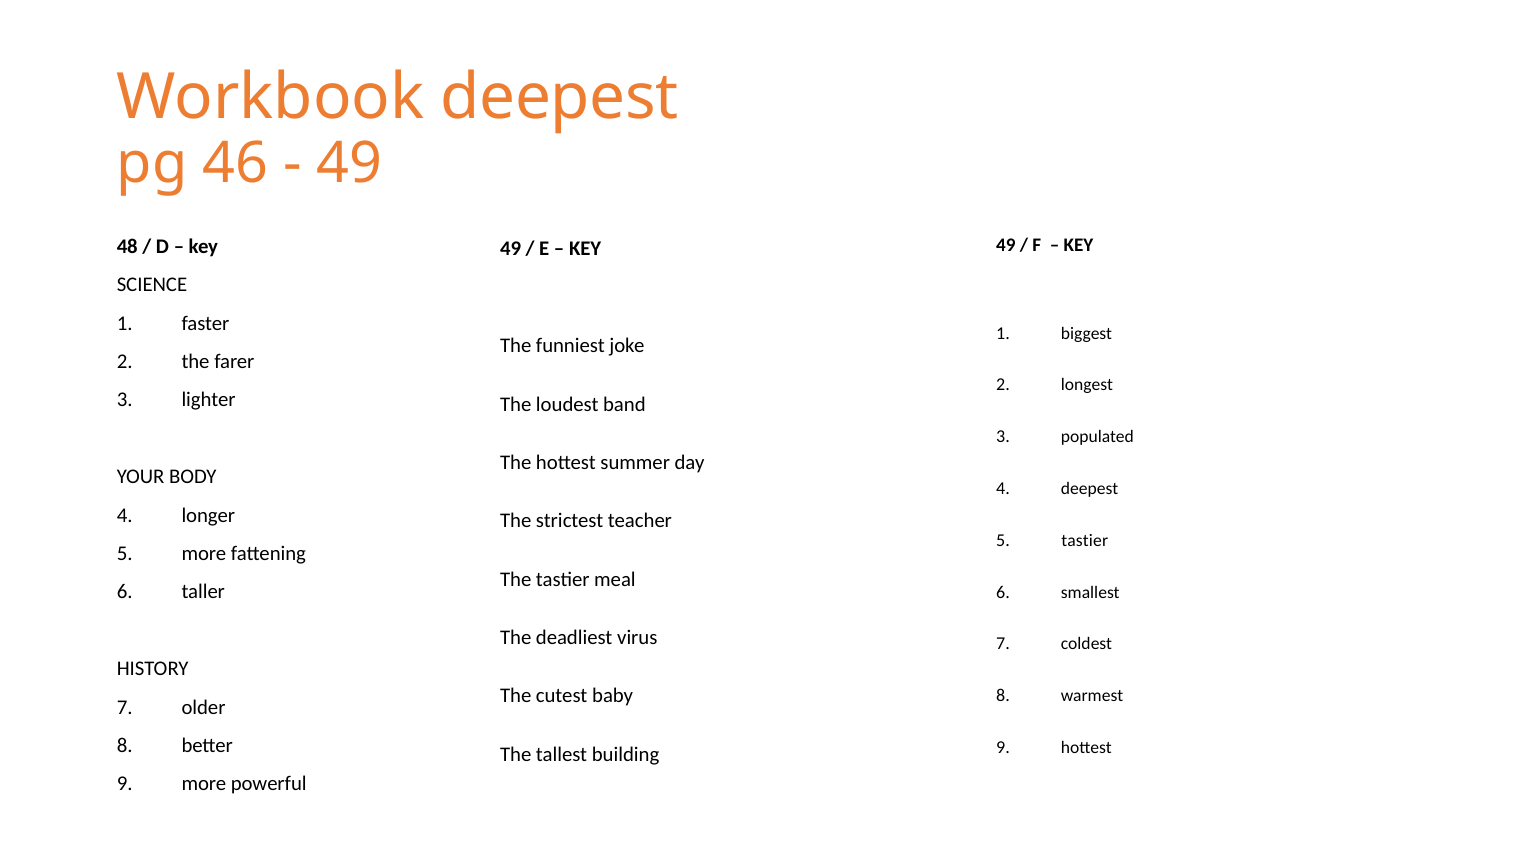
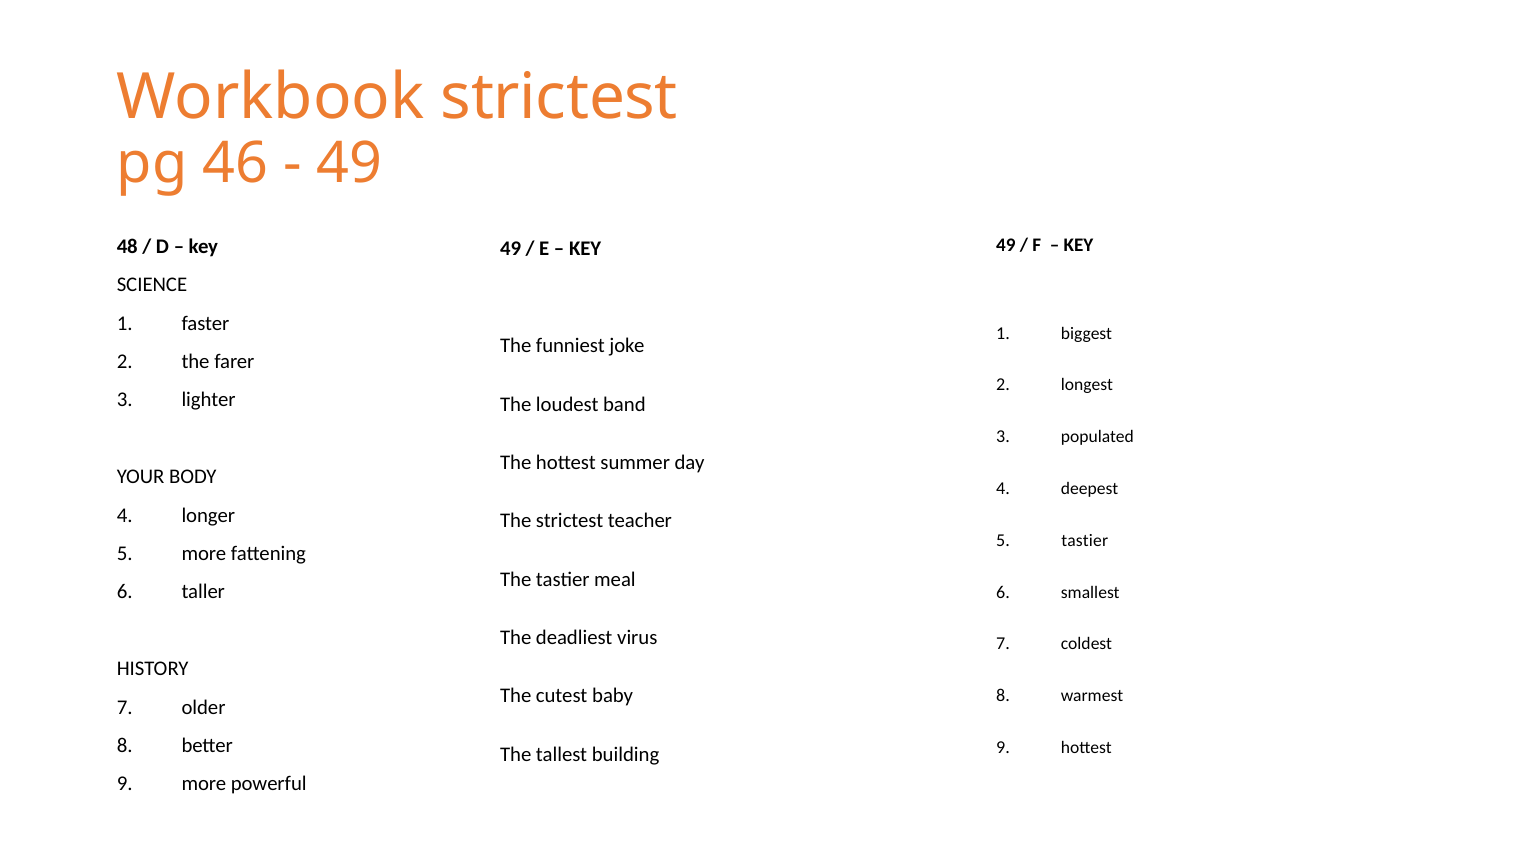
Workbook deepest: deepest -> strictest
